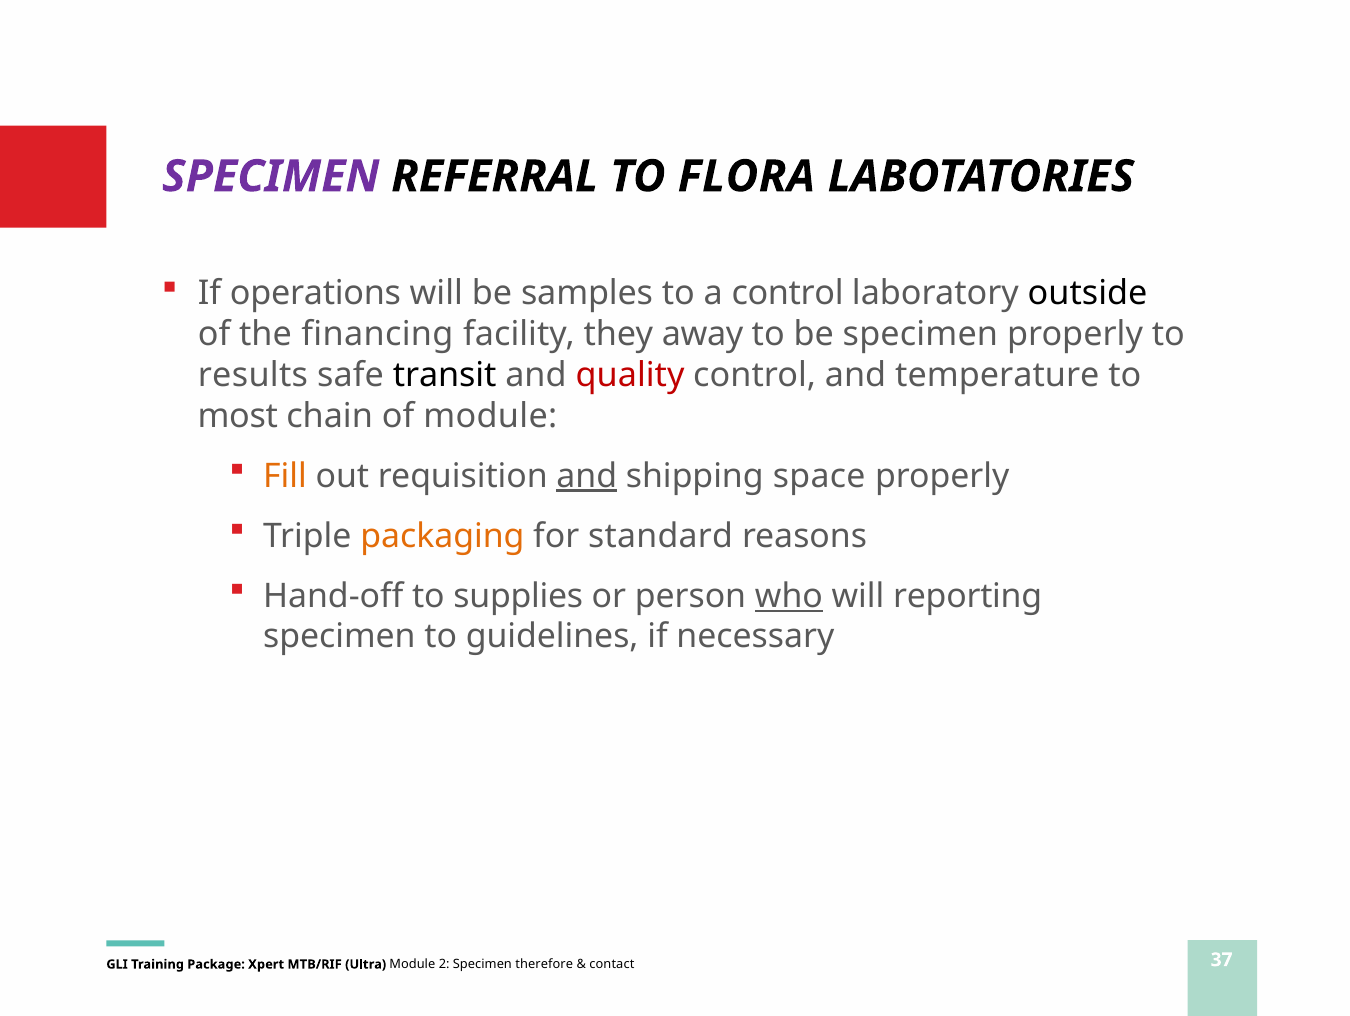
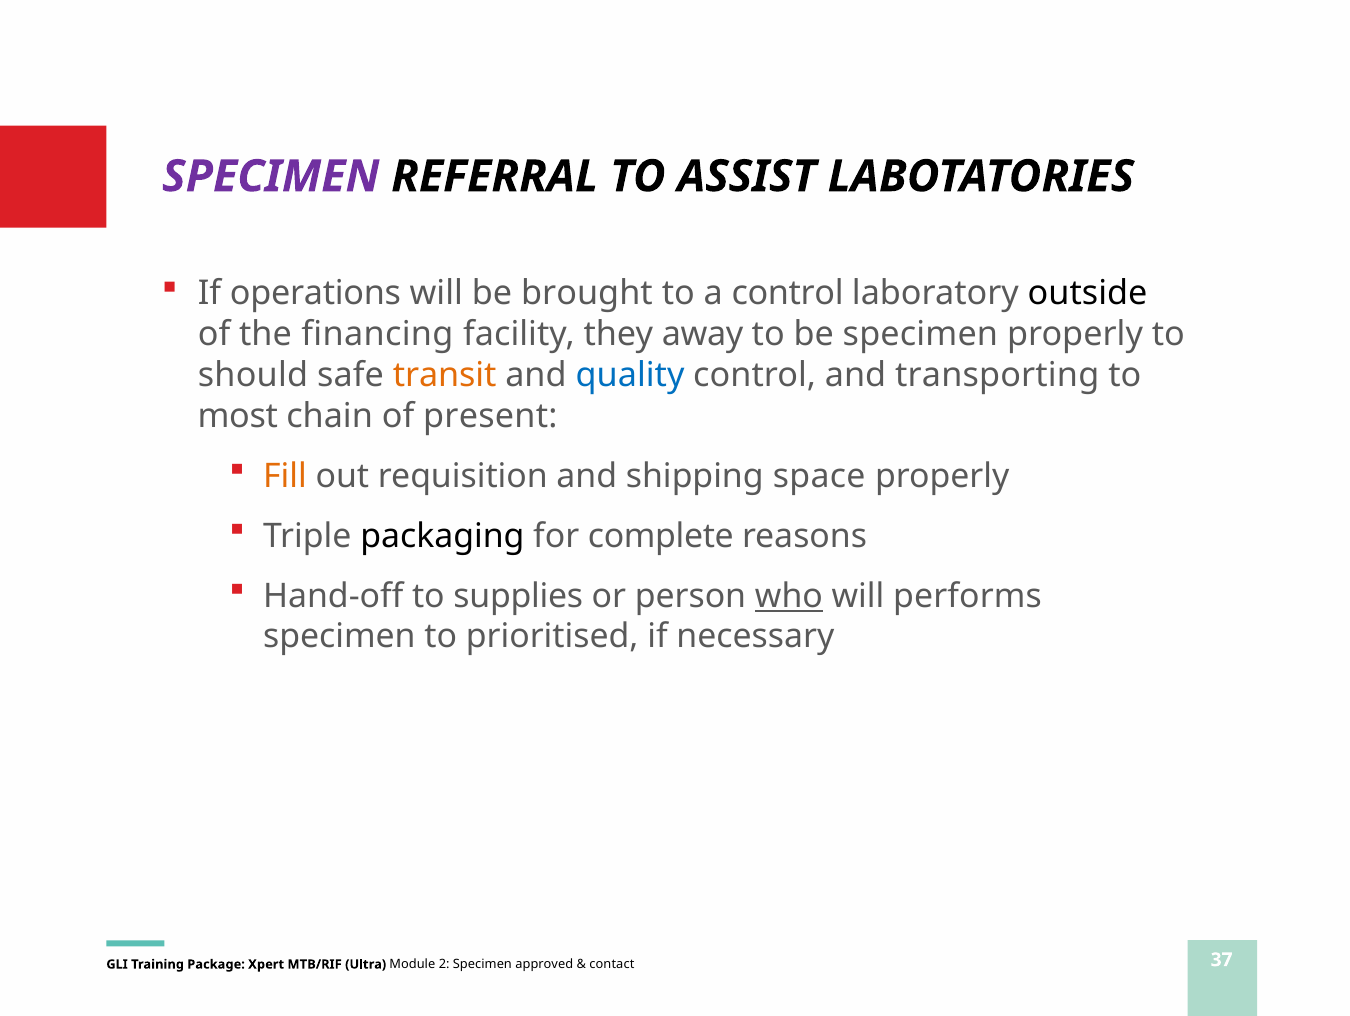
FLORA: FLORA -> ASSIST
samples: samples -> brought
results: results -> should
transit colour: black -> orange
quality colour: red -> blue
temperature: temperature -> transporting
of module: module -> present
and at (587, 476) underline: present -> none
packaging colour: orange -> black
standard: standard -> complete
reporting: reporting -> performs
guidelines: guidelines -> prioritised
therefore: therefore -> approved
